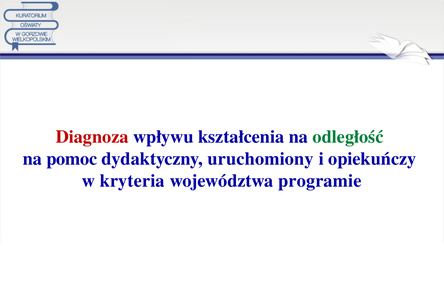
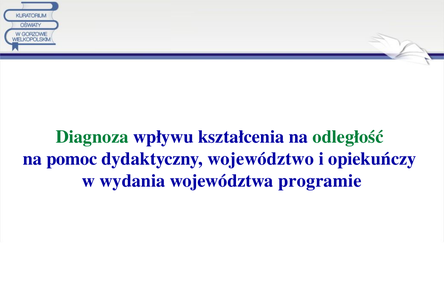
Diagnoza colour: red -> green
uruchomiony: uruchomiony -> województwo
kryteria: kryteria -> wydania
